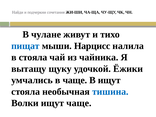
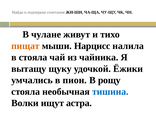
пищат colour: blue -> orange
в чаще: чаще -> пион
В ищут: ищут -> рощу
ищут чаще: чаще -> астра
